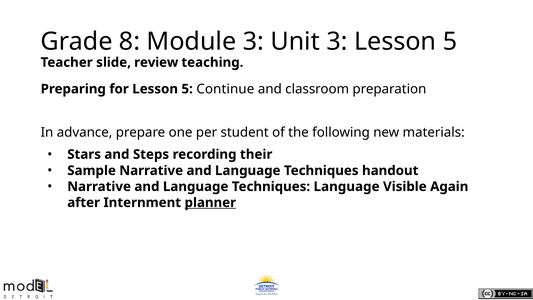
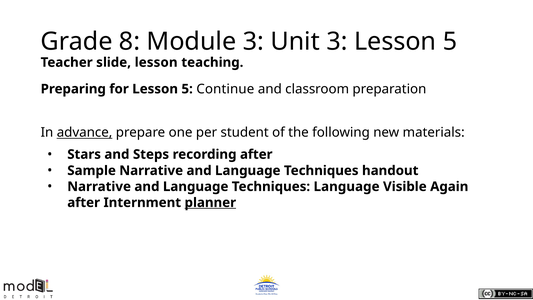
slide review: review -> lesson
advance underline: none -> present
recording their: their -> after
